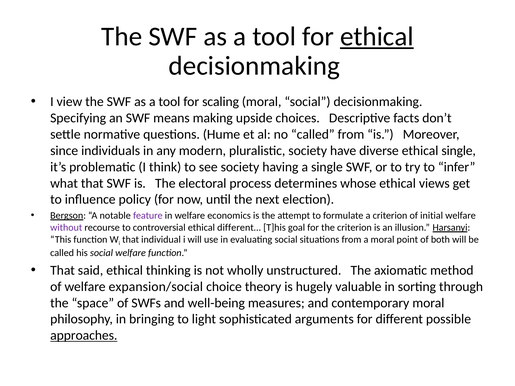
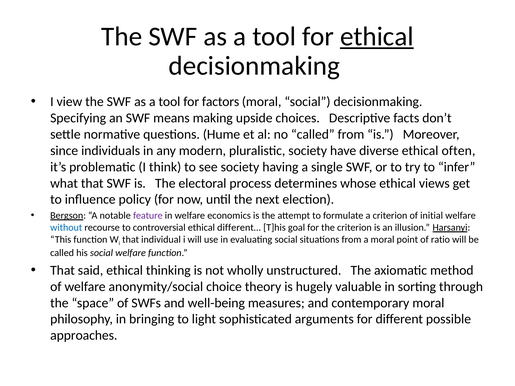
scaling: scaling -> factors
ethical single: single -> often
without colour: purple -> blue
both: both -> ratio
expansion/social: expansion/social -> anonymity/social
approaches underline: present -> none
